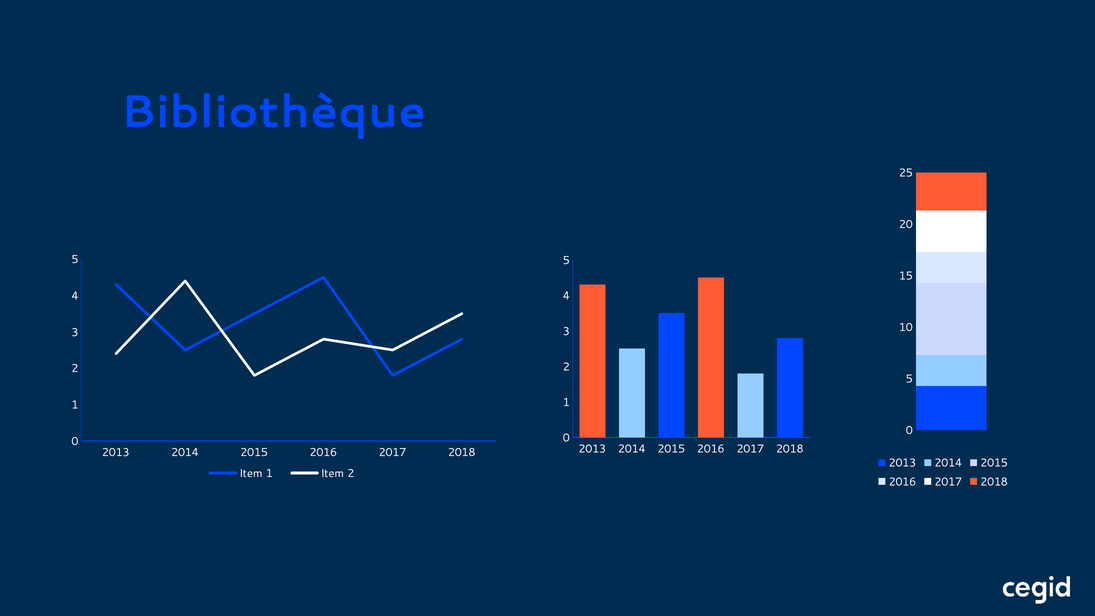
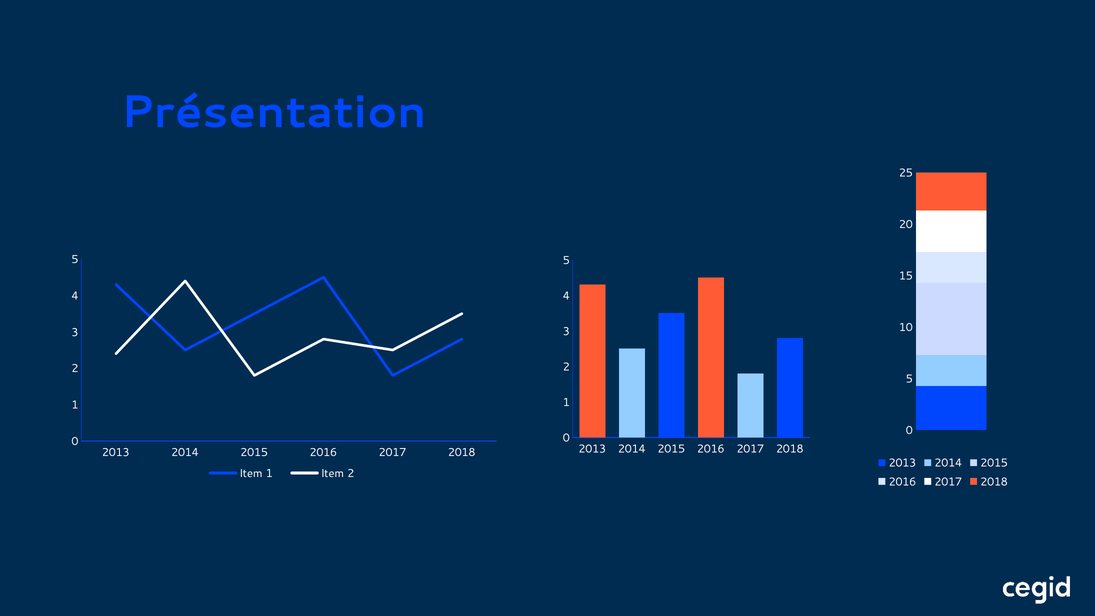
Bibliothèque: Bibliothèque -> Présentation
